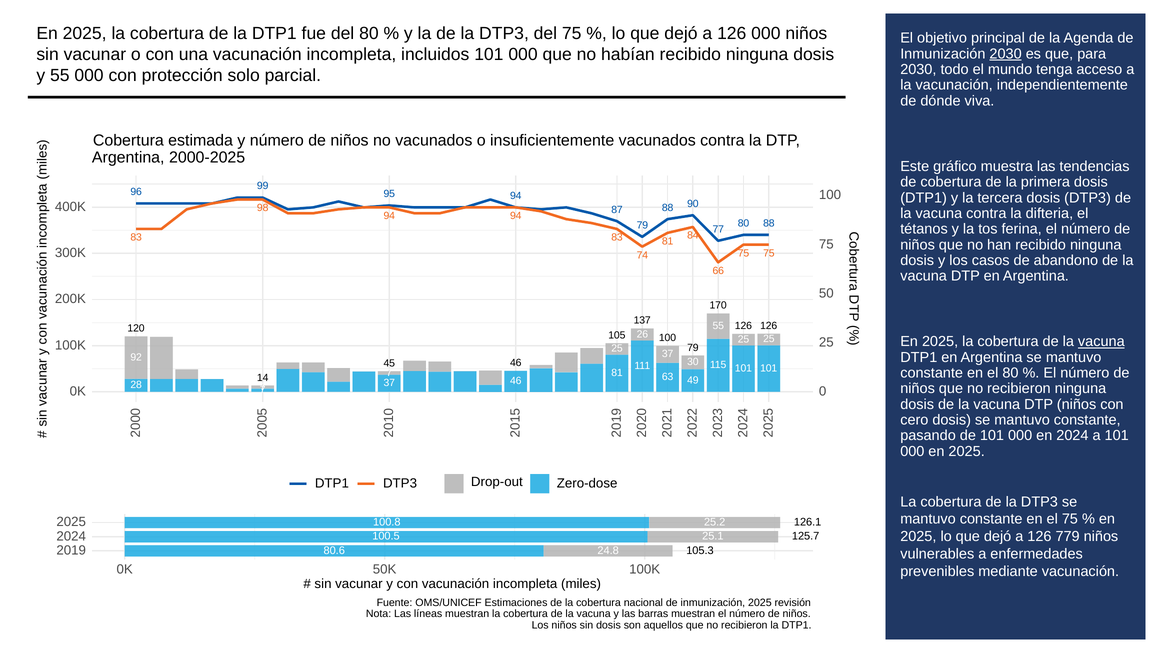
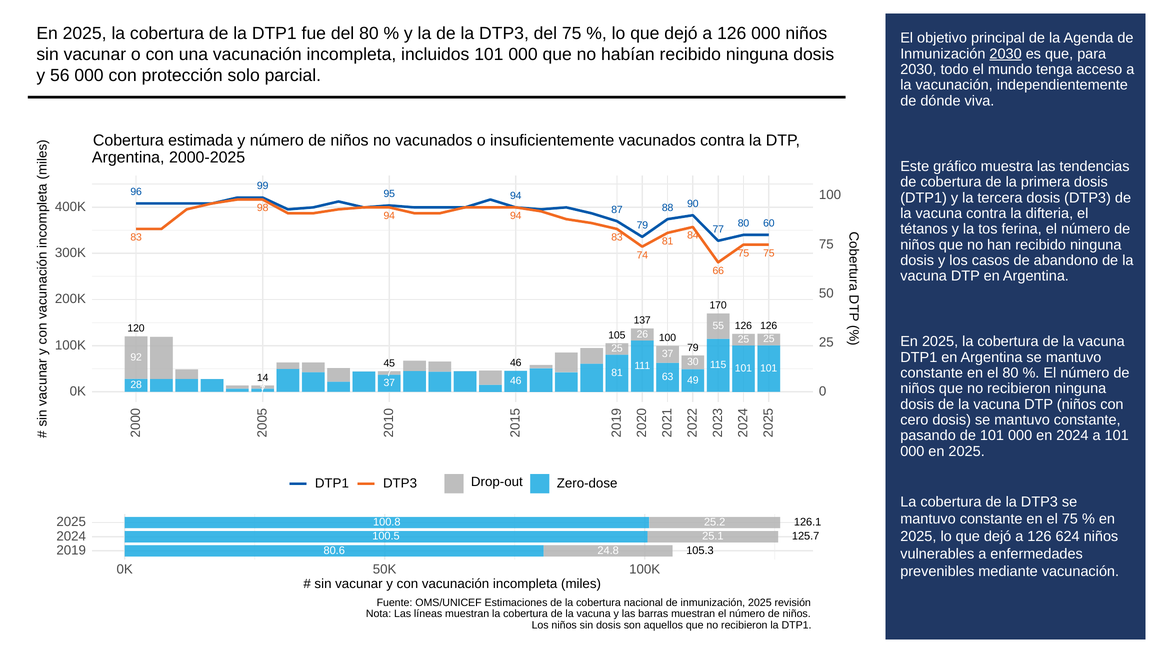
y 55: 55 -> 56
80 88: 88 -> 60
vacuna at (1101, 341) underline: present -> none
779: 779 -> 624
